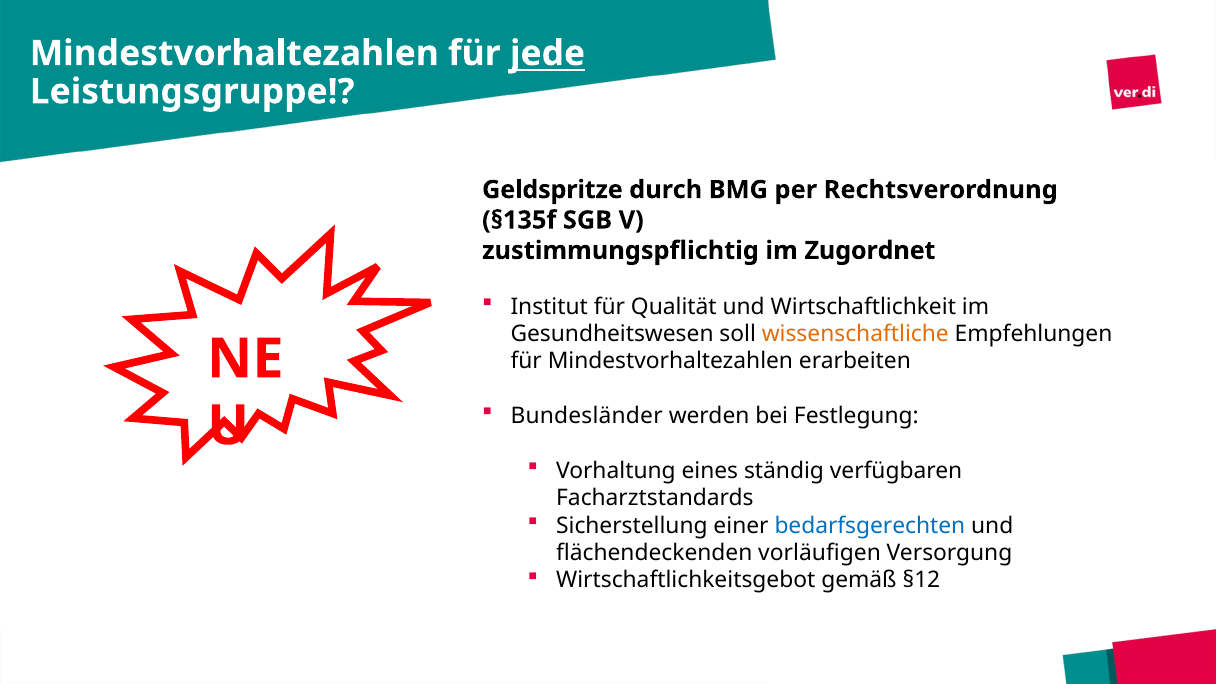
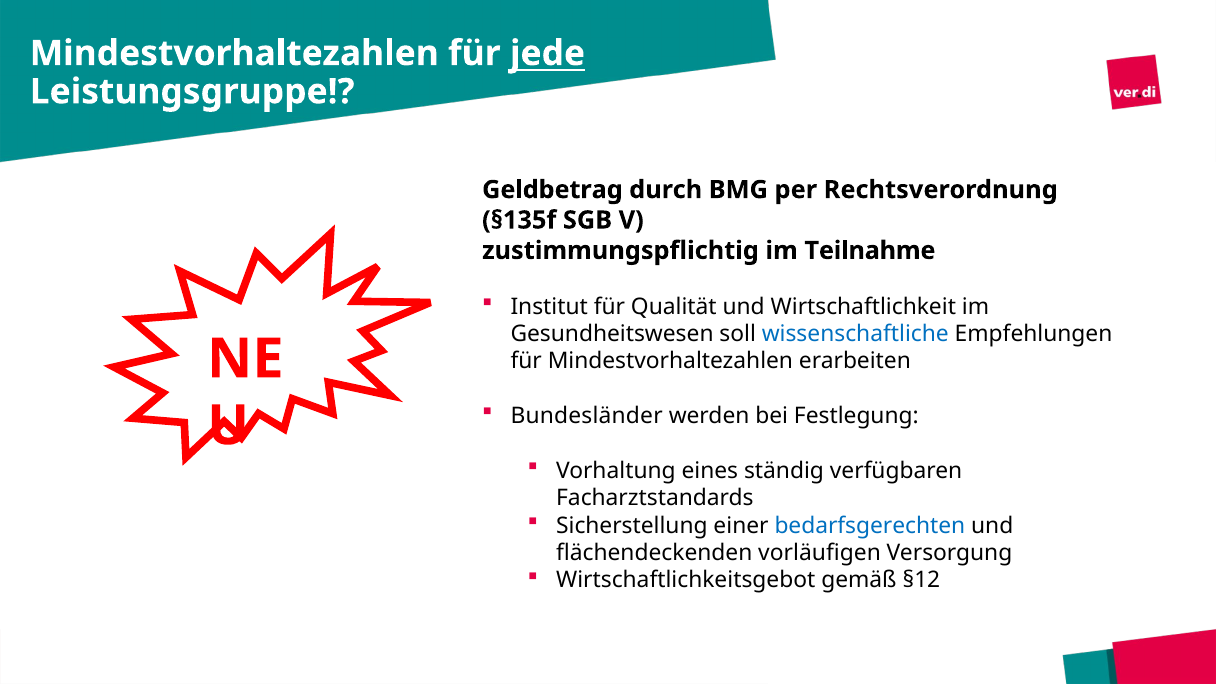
Geldspritze: Geldspritze -> Geldbetrag
Zugordnet: Zugordnet -> Teilnahme
wissenschaftliche colour: orange -> blue
